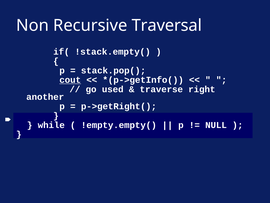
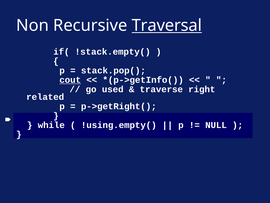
Traversal underline: none -> present
another: another -> related
!empty.empty(: !empty.empty( -> !using.empty(
